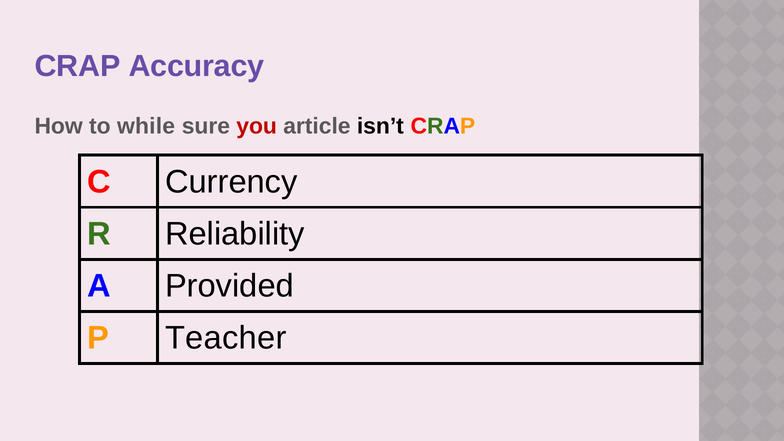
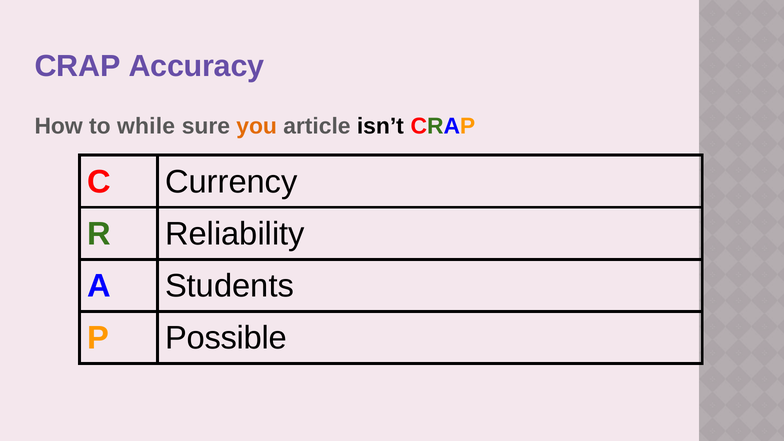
you colour: red -> orange
Provided: Provided -> Students
Teacher: Teacher -> Possible
